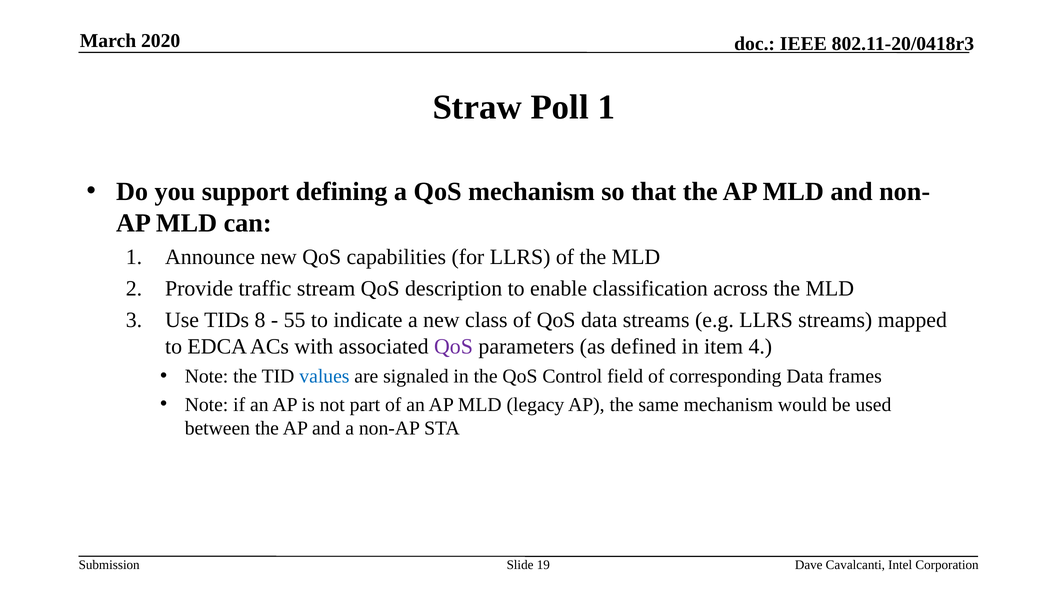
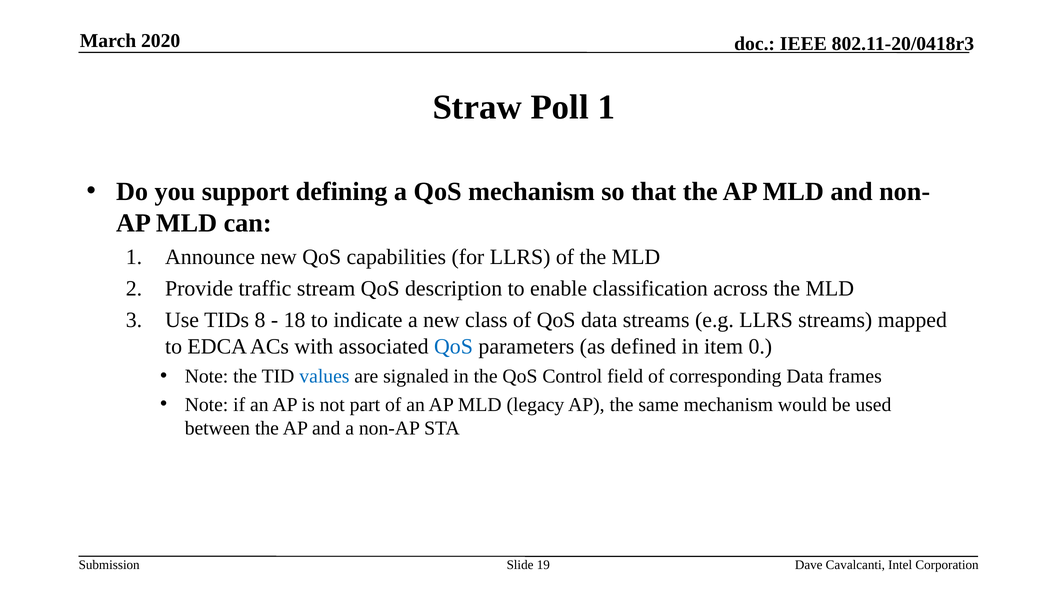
55: 55 -> 18
QoS at (453, 347) colour: purple -> blue
4: 4 -> 0
